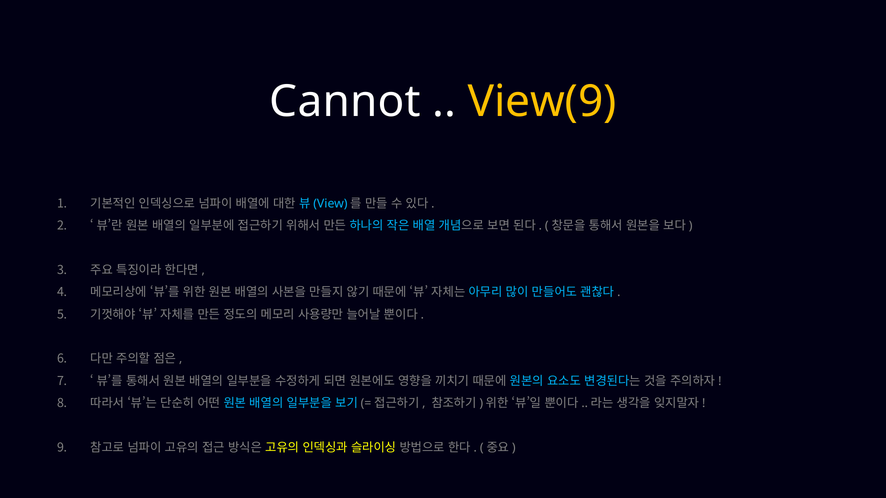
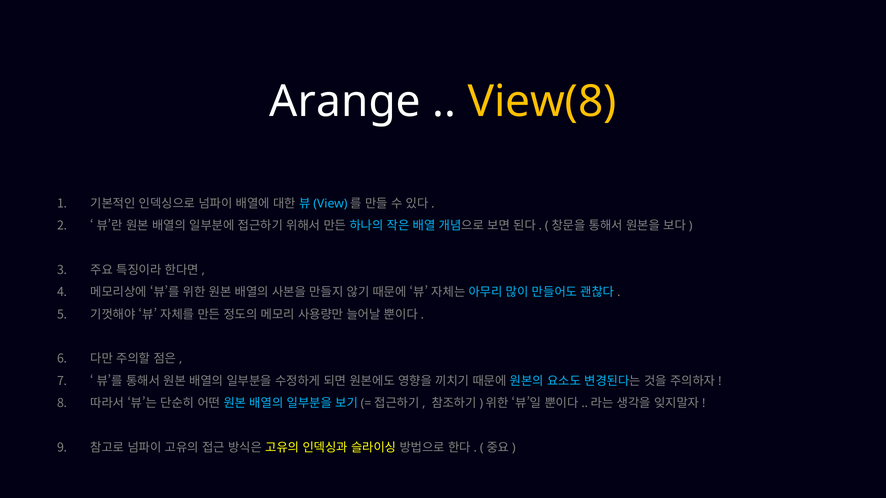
Cannot: Cannot -> Arange
View(9: View(9 -> View(8
